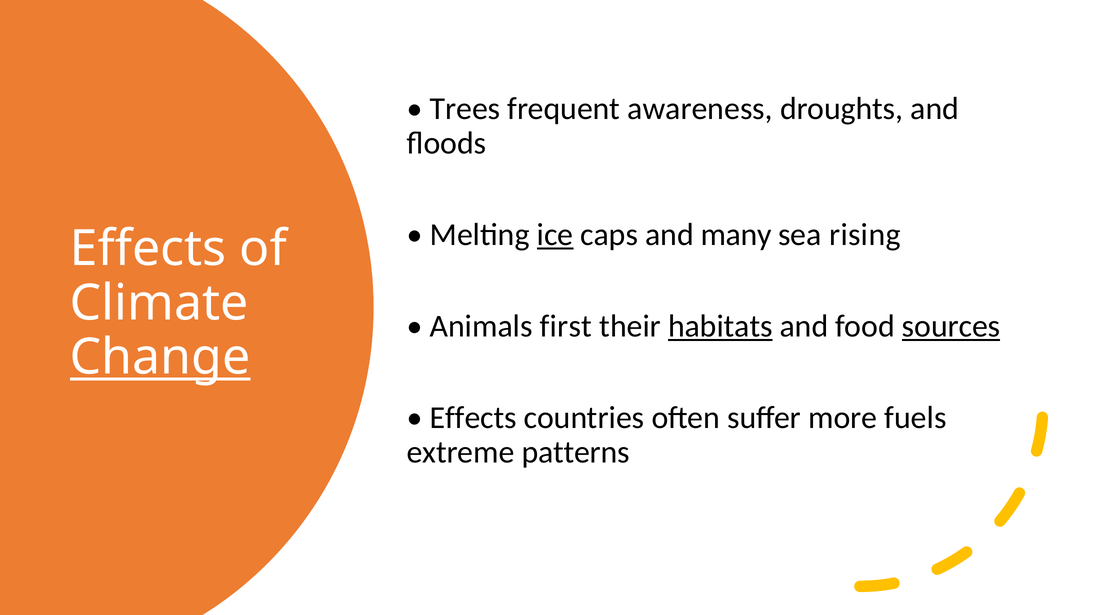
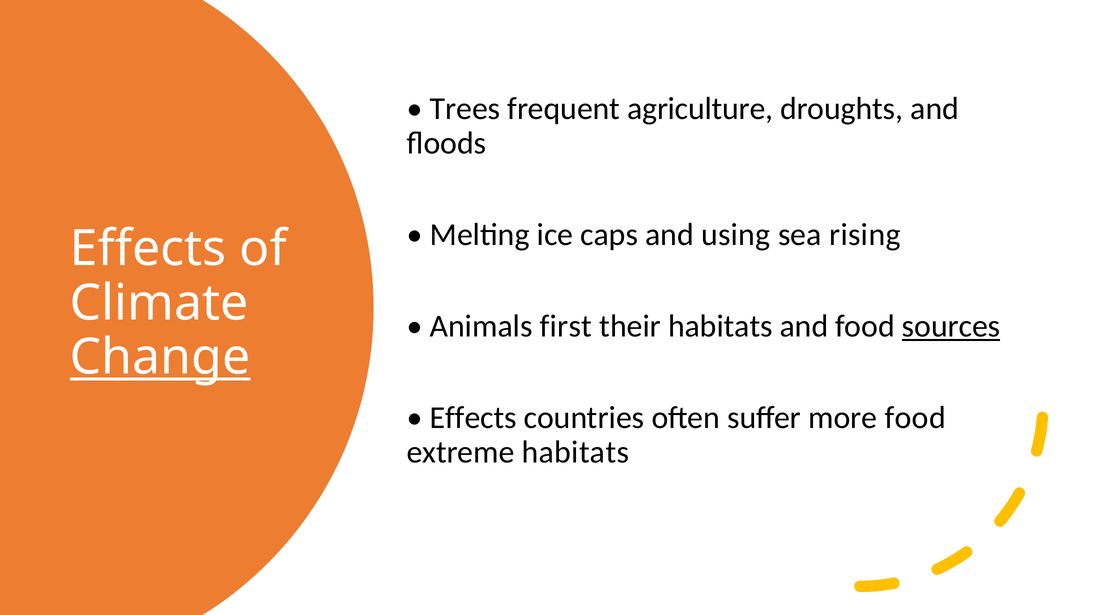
awareness: awareness -> agriculture
ice underline: present -> none
many: many -> using
habitats at (720, 326) underline: present -> none
more fuels: fuels -> food
extreme patterns: patterns -> habitats
